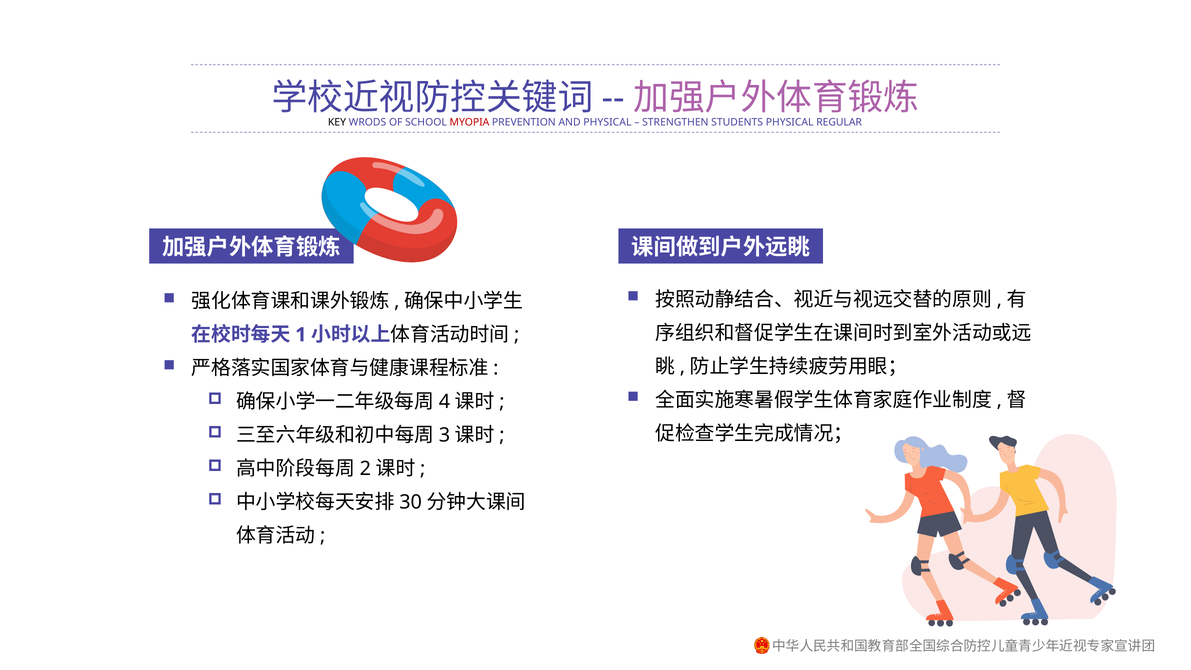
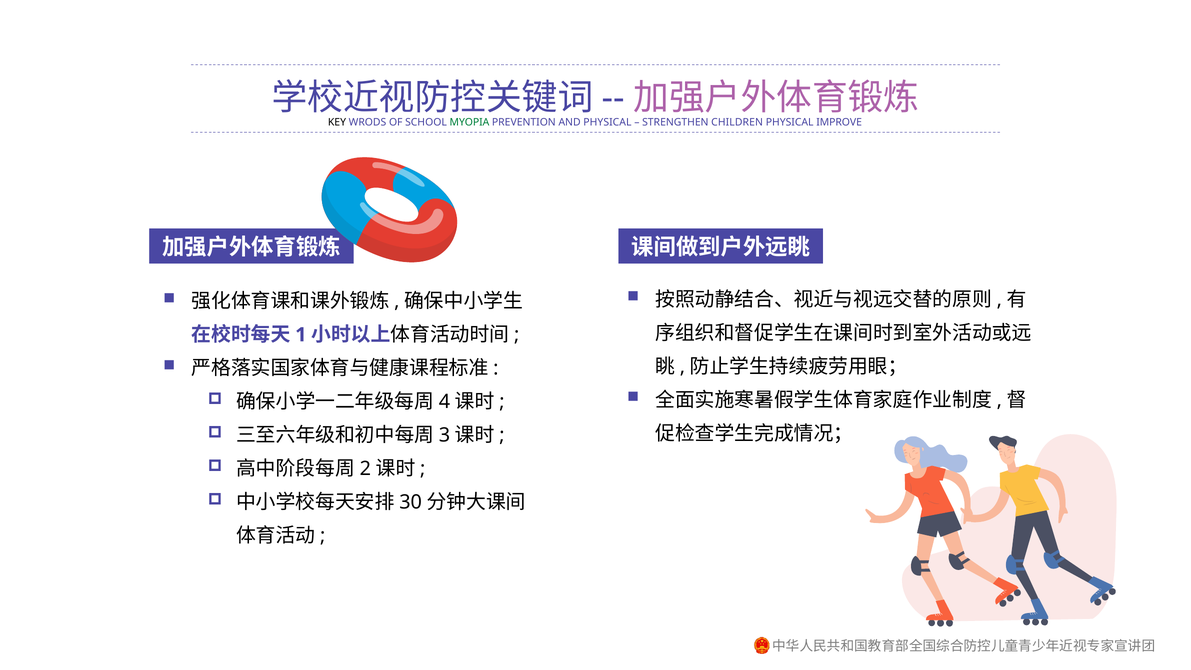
MYOPIA colour: red -> green
STUDENTS: STUDENTS -> CHILDREN
REGULAR: REGULAR -> IMPROVE
